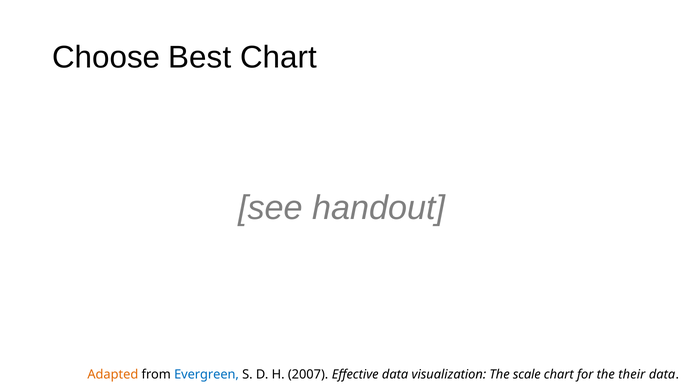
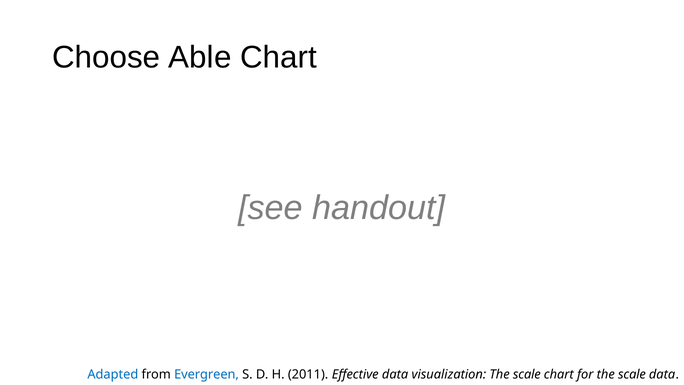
Best: Best -> Able
Adapted colour: orange -> blue
2007: 2007 -> 2011
for the their: their -> scale
